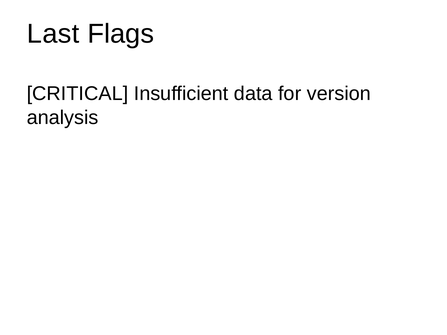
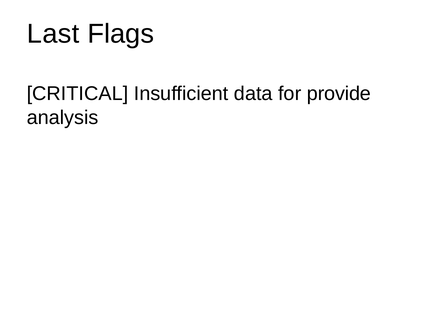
version: version -> provide
